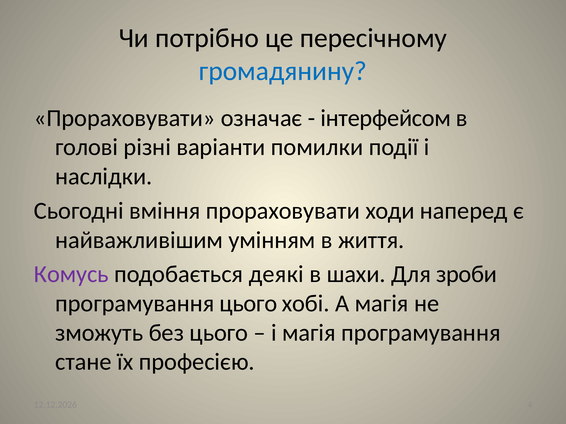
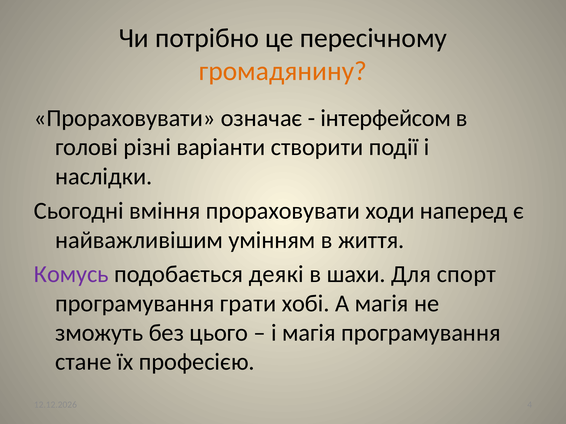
громадянину colour: blue -> orange
помилки: помилки -> створити
зроби: зроби -> спорт
програмування цього: цього -> грати
